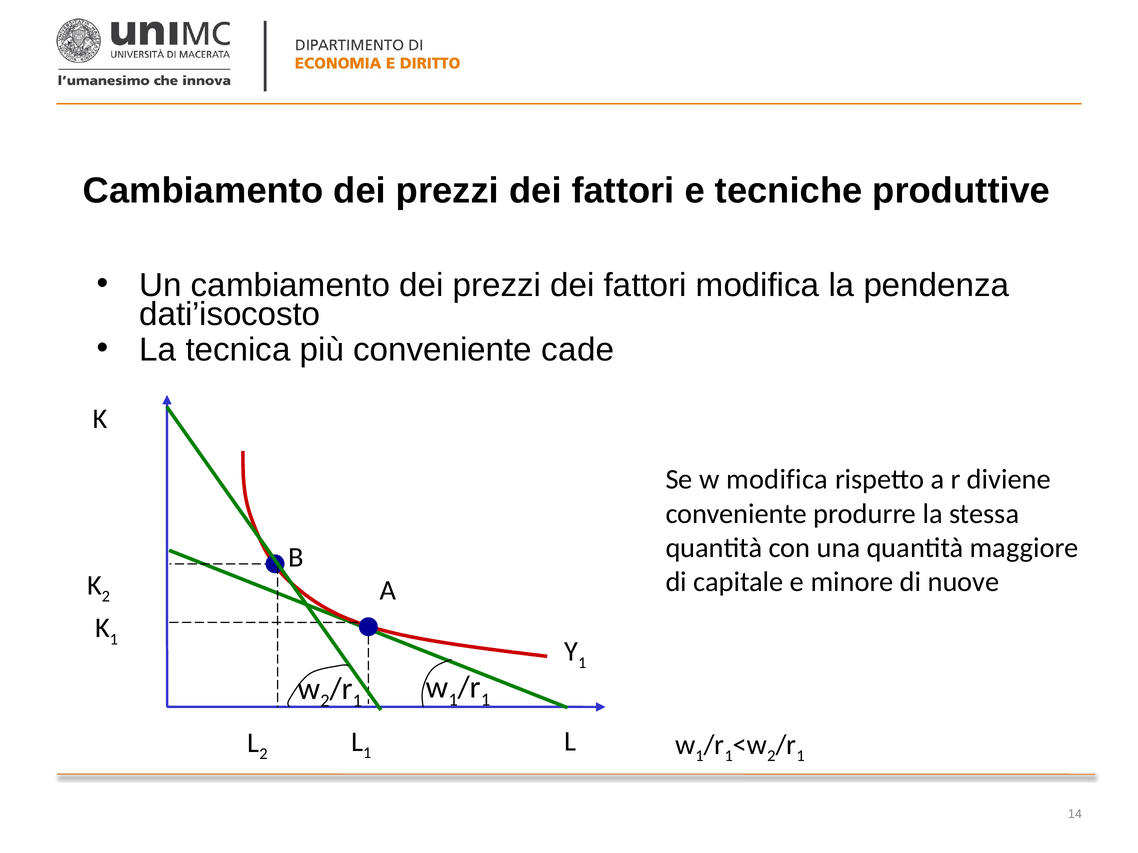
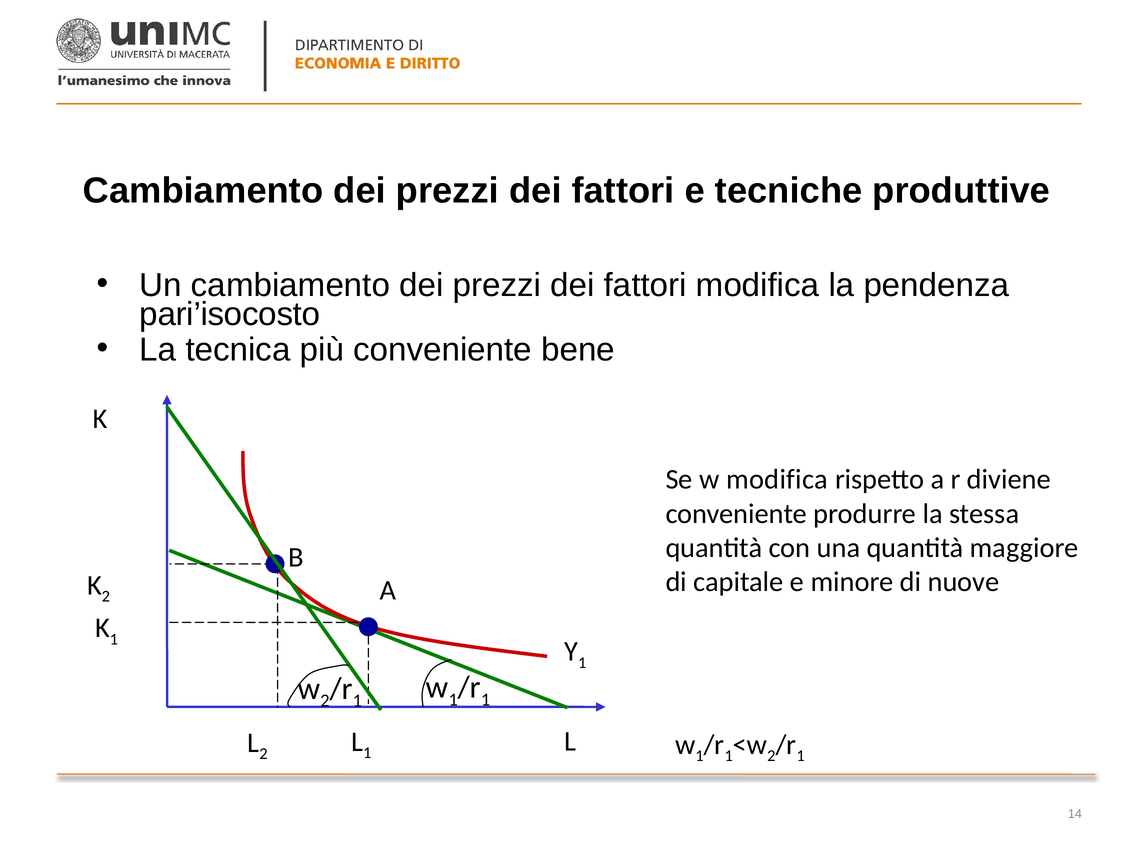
dati’isocosto: dati’isocosto -> pari’isocosto
cade: cade -> bene
